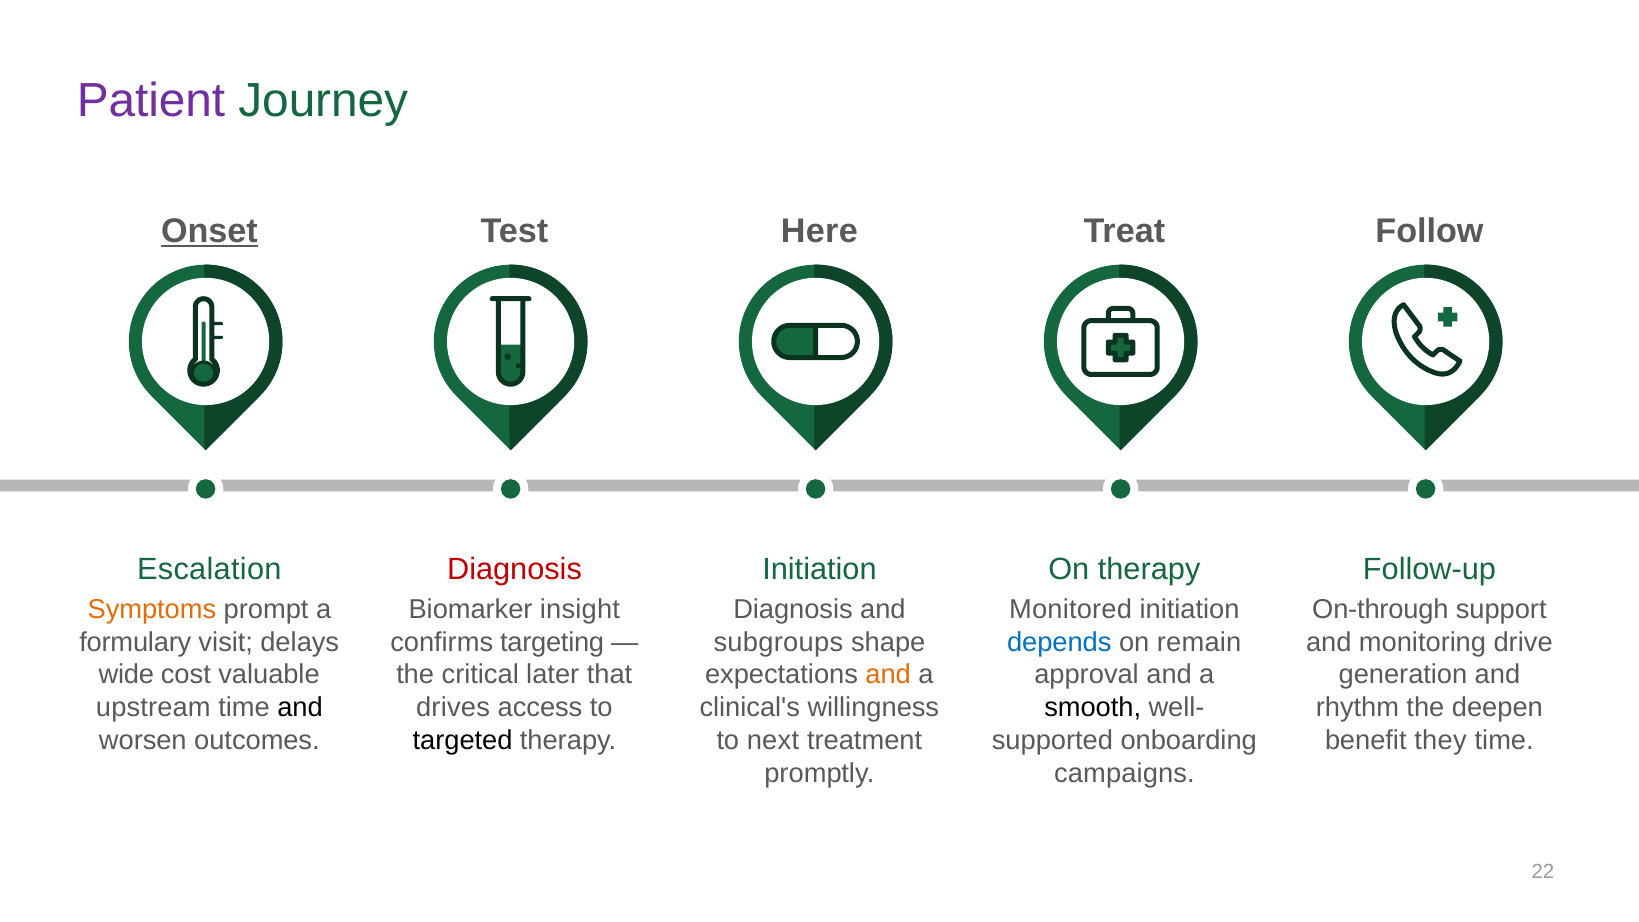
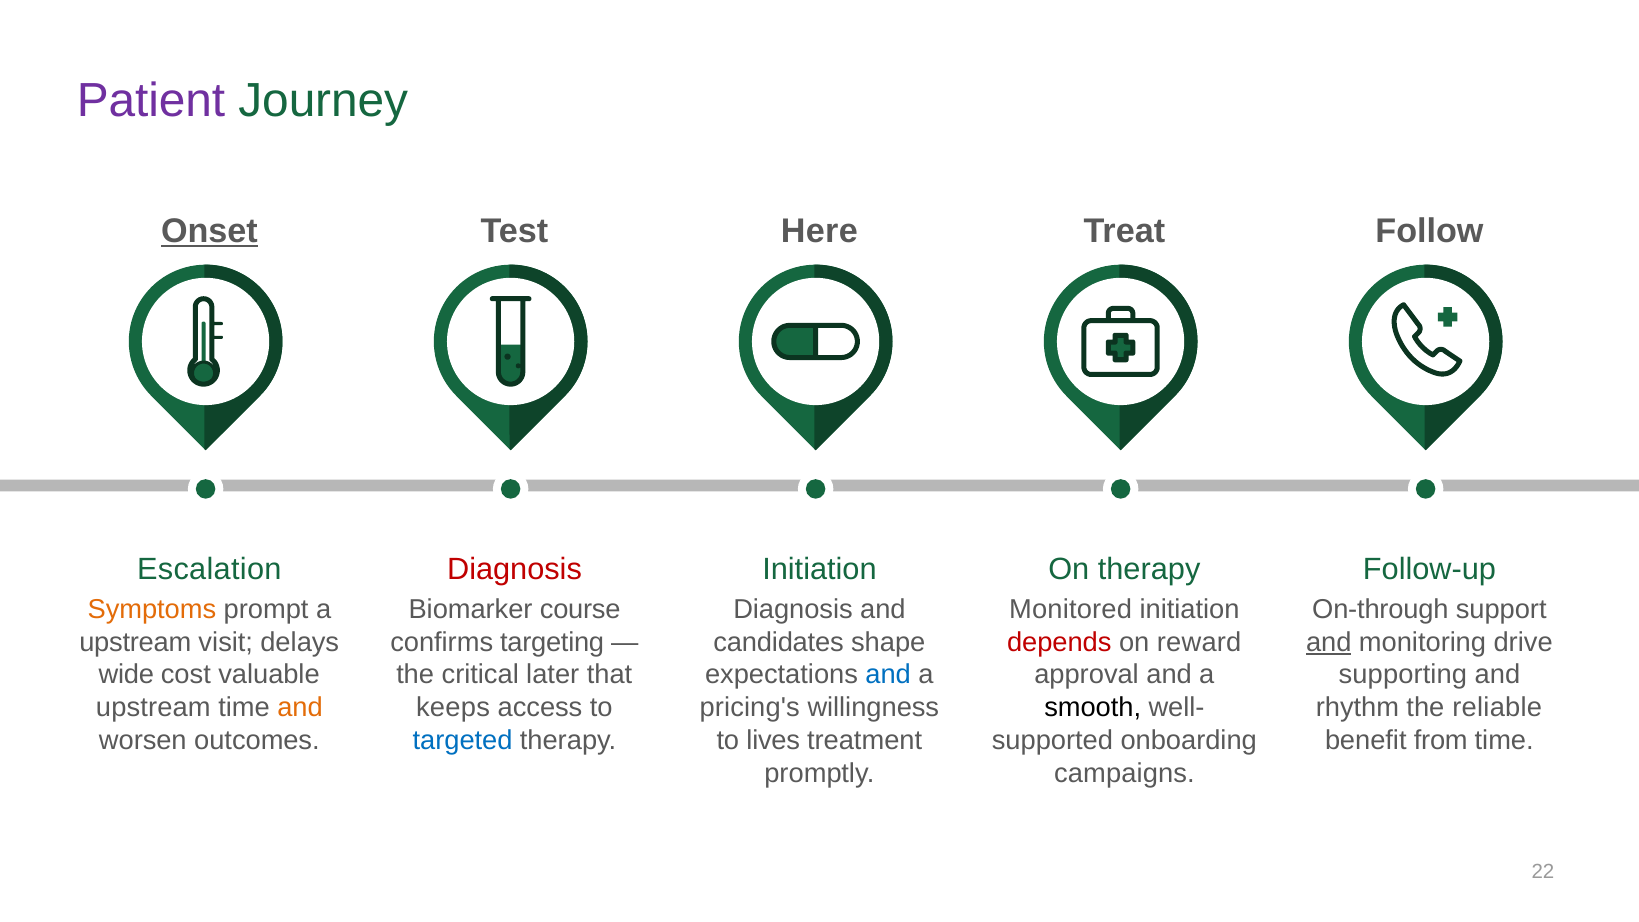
insight: insight -> course
formulary at (135, 642): formulary -> upstream
subgroups: subgroups -> candidates
depends colour: blue -> red
remain: remain -> reward
and at (1329, 642) underline: none -> present
and at (888, 675) colour: orange -> blue
generation: generation -> supporting
and at (300, 708) colour: black -> orange
drives: drives -> keeps
clinical's: clinical's -> pricing's
deepen: deepen -> reliable
targeted colour: black -> blue
next: next -> lives
they: they -> from
